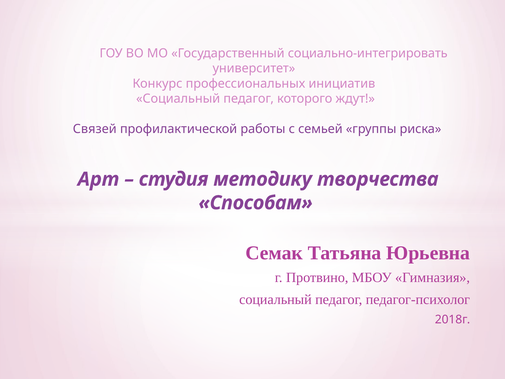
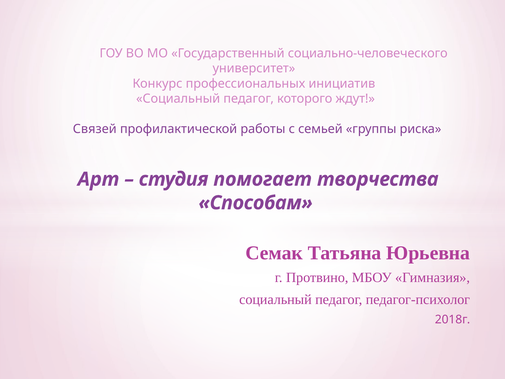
социально-интегрировать: социально-интегрировать -> социально-человеческого
методику: методику -> помогает
